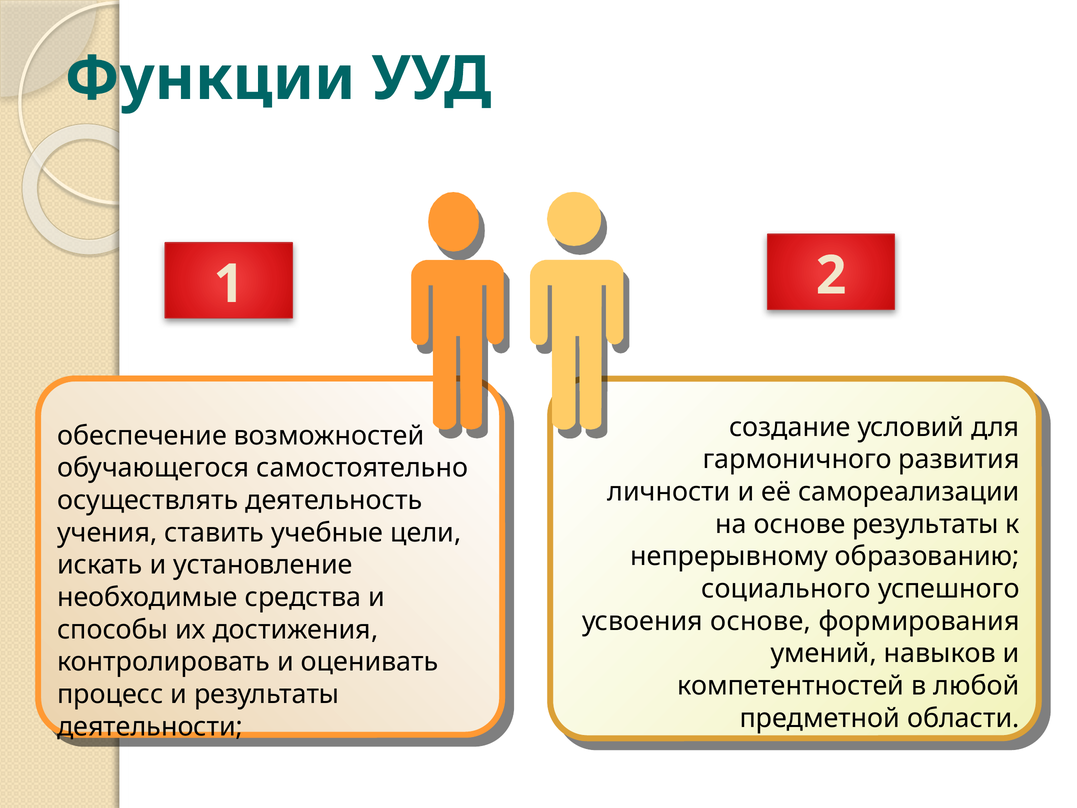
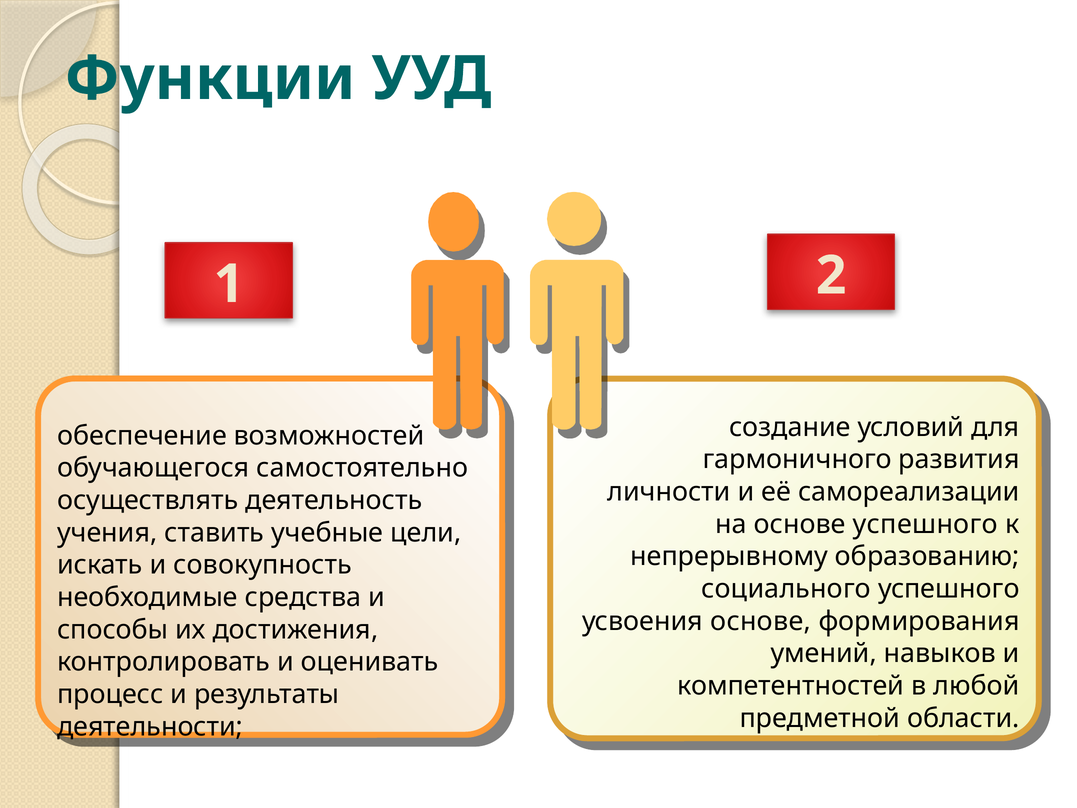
основе результаты: результаты -> успешного
установление: установление -> совокупность
